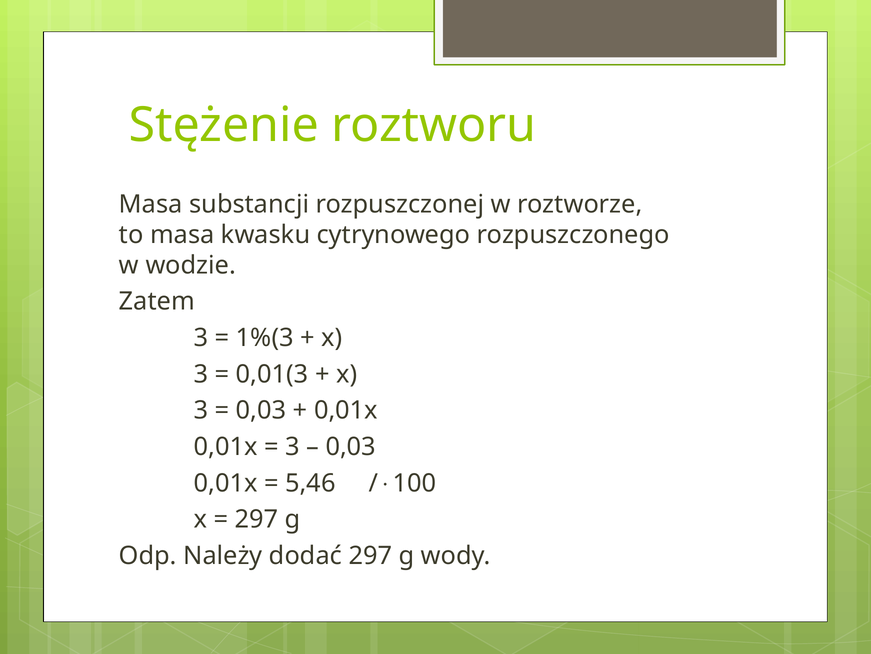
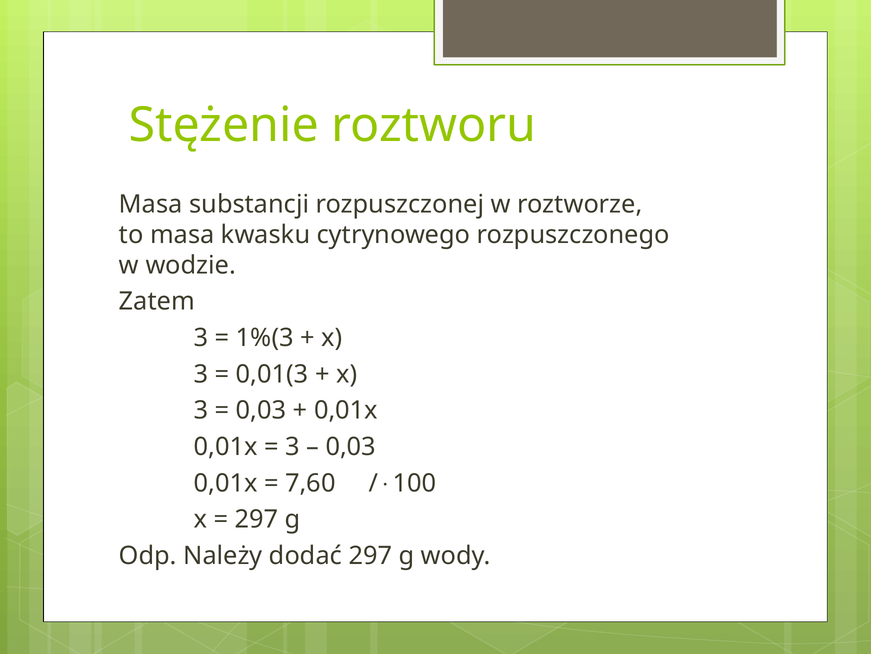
5,46: 5,46 -> 7,60
